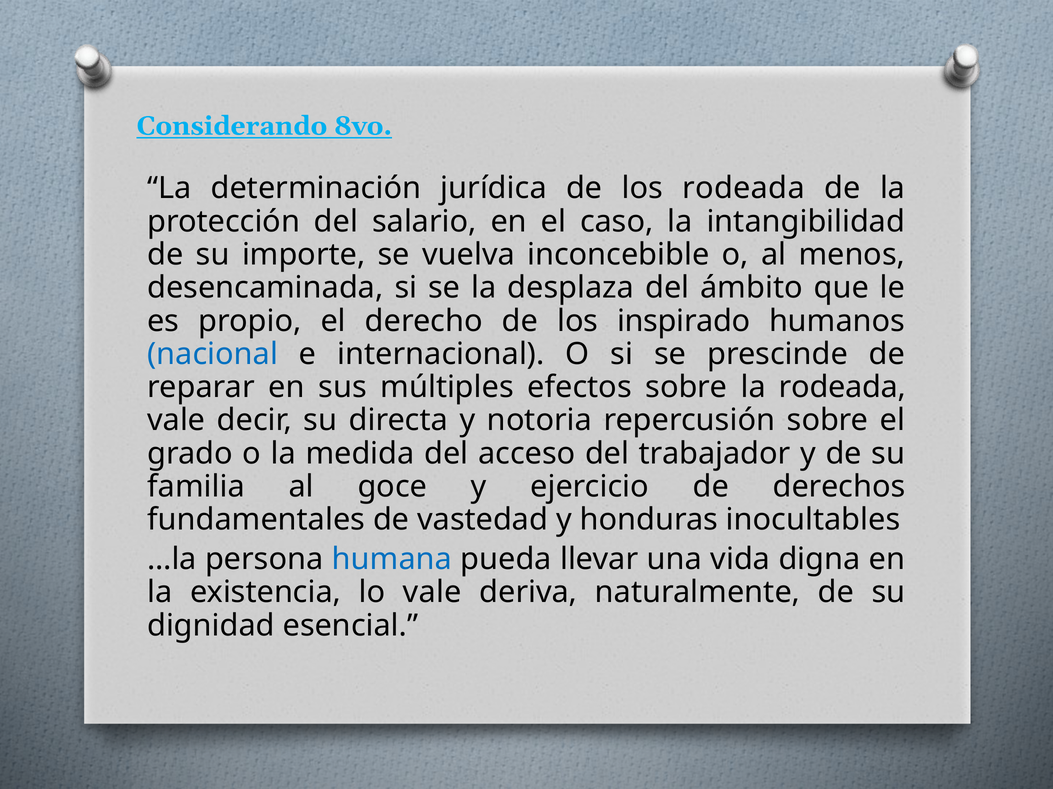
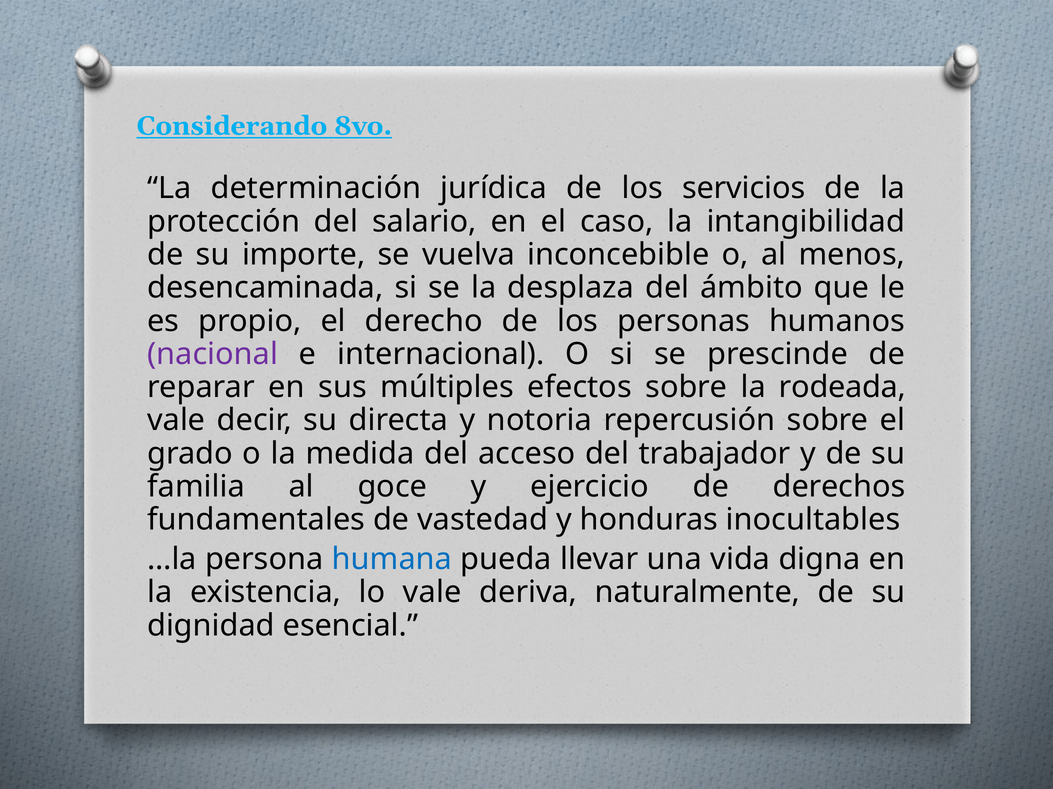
los rodeada: rodeada -> servicios
inspirado: inspirado -> personas
nacional colour: blue -> purple
